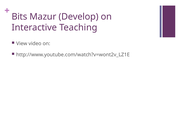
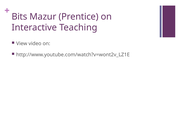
Develop: Develop -> Prentice
